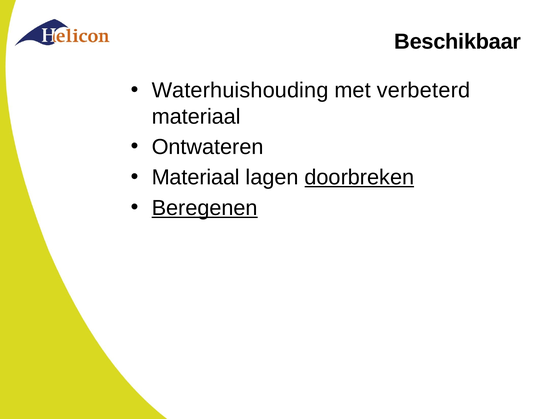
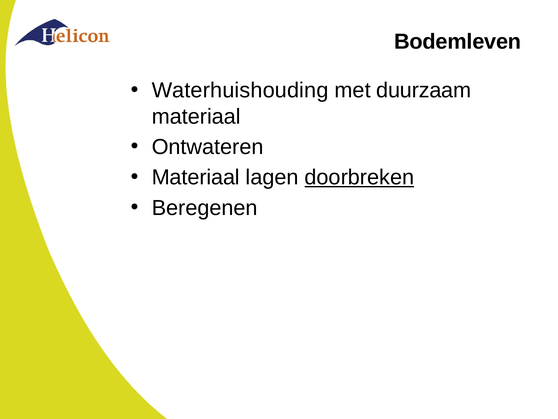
Beschikbaar: Beschikbaar -> Bodemleven
verbeterd: verbeterd -> duurzaam
Beregenen underline: present -> none
